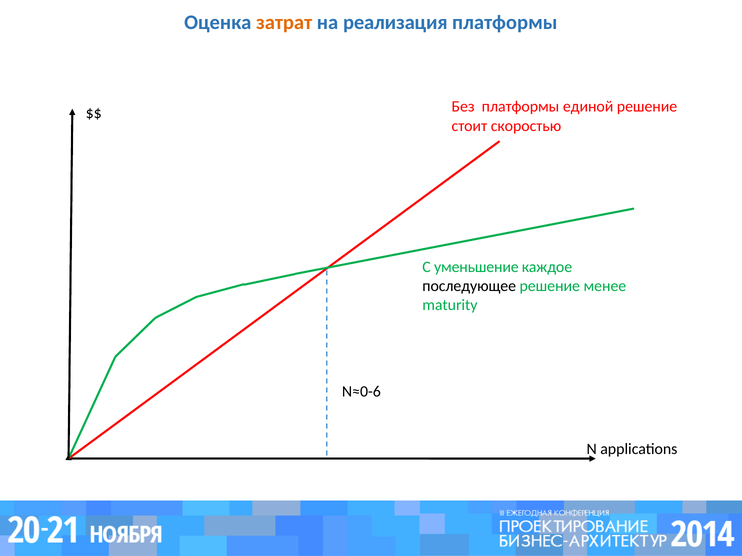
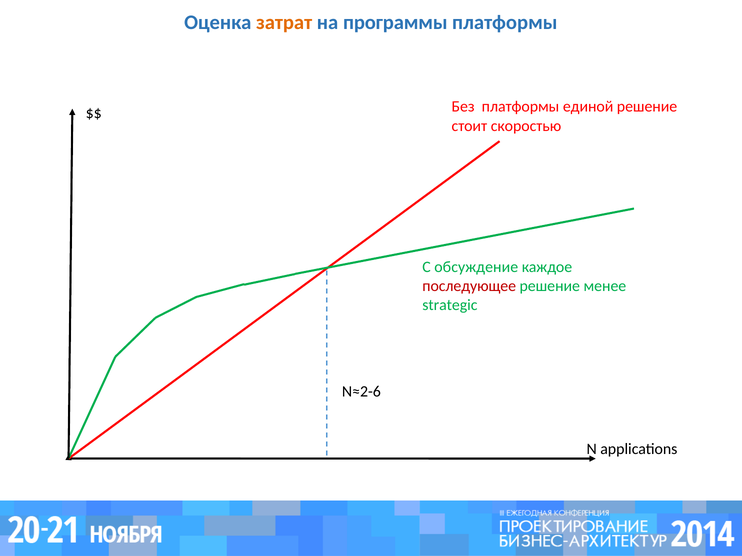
реализация: реализация -> программы
уменьшение: уменьшение -> обсуждение
последующее colour: black -> red
maturity: maturity -> strategic
N≈0-6: N≈0-6 -> N≈2-6
